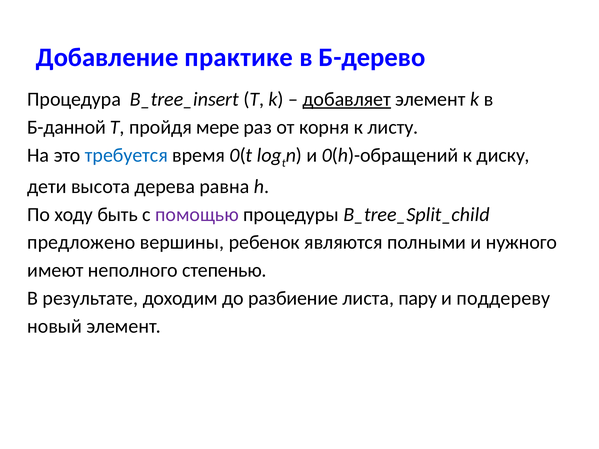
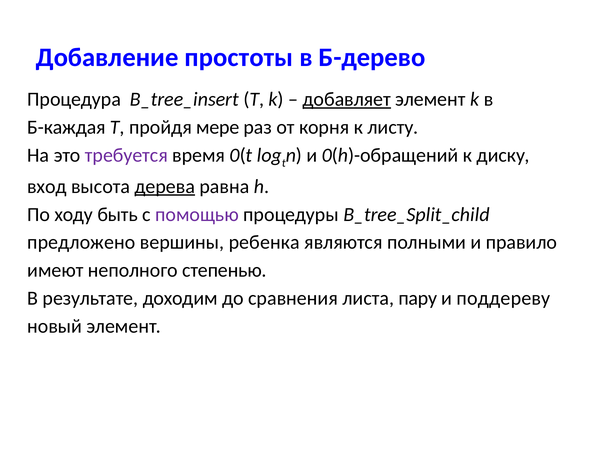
практике: практике -> простоты
Б-данной: Б-данной -> Б-каждая
требуется colour: blue -> purple
дети: дети -> вход
дерева underline: none -> present
ребенок: ребенок -> ребенка
нужного: нужного -> правило
разбиение: разбиение -> сравнения
